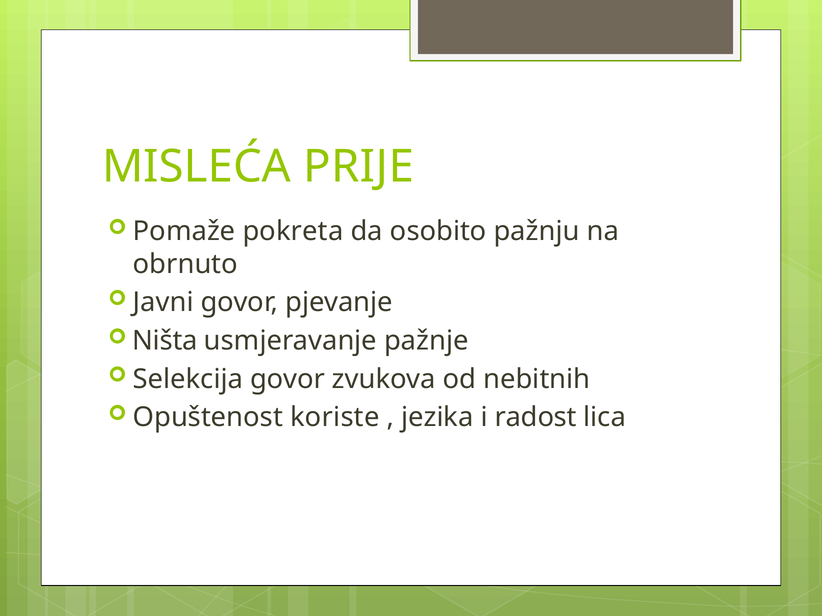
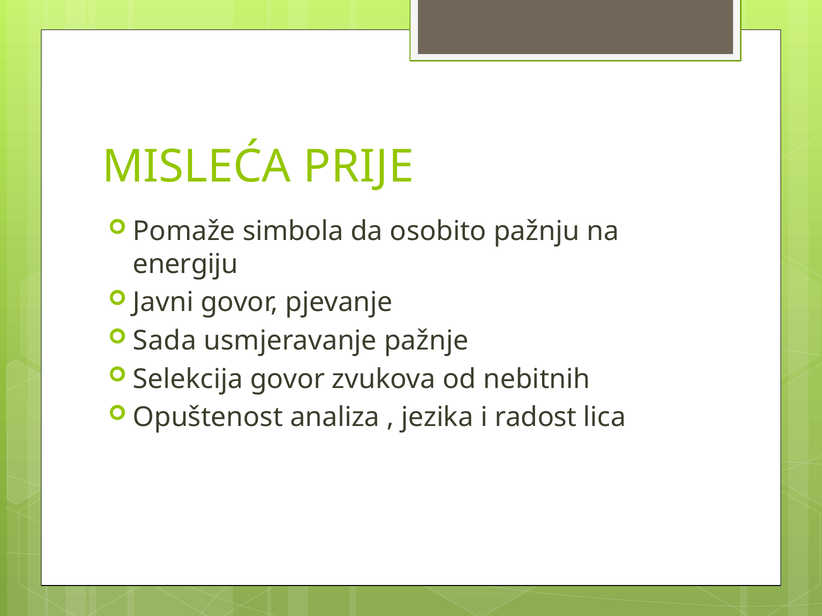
pokreta: pokreta -> simbola
obrnuto: obrnuto -> energiju
Ništa: Ništa -> Sada
koriste: koriste -> analiza
